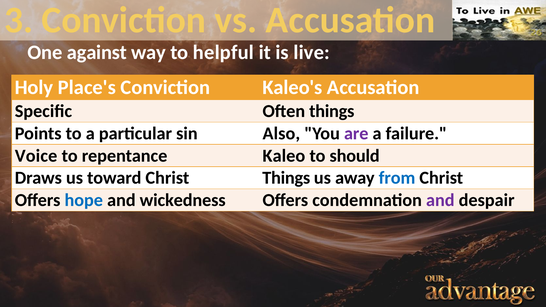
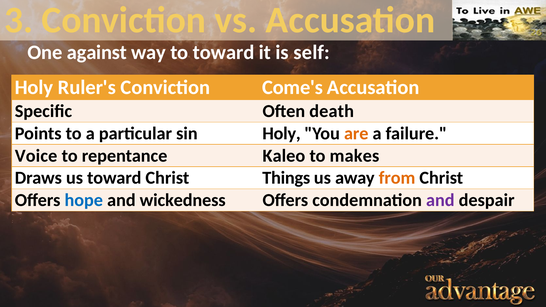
to helpful: helpful -> toward
live: live -> self
Place's: Place's -> Ruler's
Kaleo's: Kaleo's -> Come's
Often things: things -> death
sin Also: Also -> Holy
are colour: purple -> orange
should: should -> makes
from colour: blue -> orange
